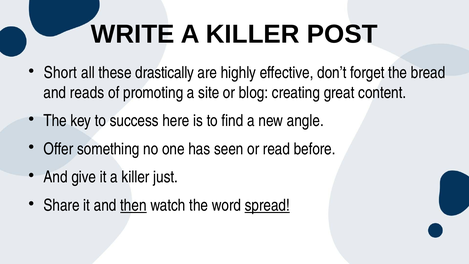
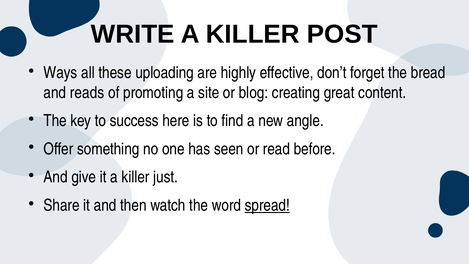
Short: Short -> Ways
drastically: drastically -> uploading
then underline: present -> none
